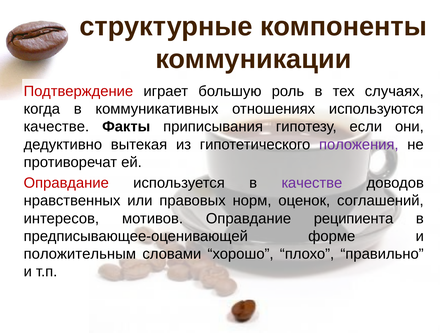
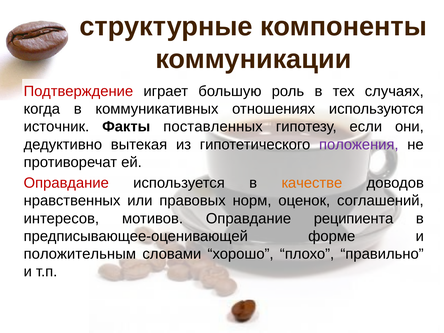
качестве at (56, 127): качестве -> источник
приписывания: приписывания -> поставленных
качестве at (312, 183) colour: purple -> orange
